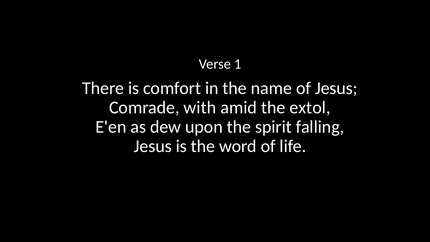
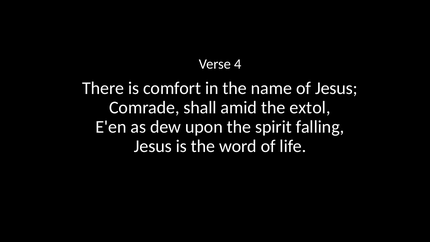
1: 1 -> 4
with: with -> shall
